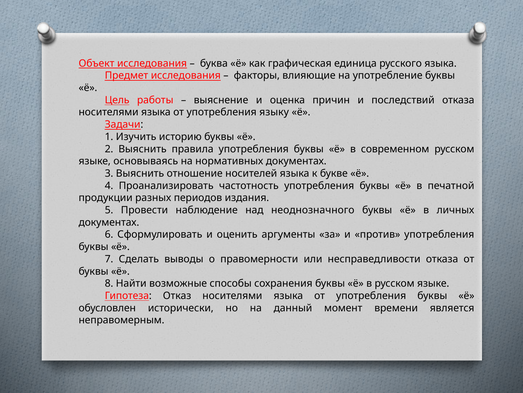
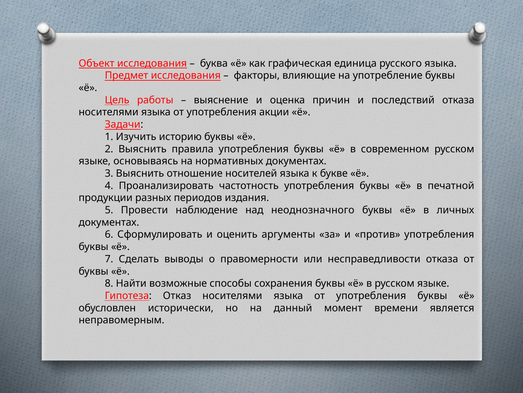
языку: языку -> акции
